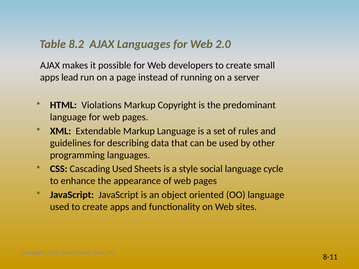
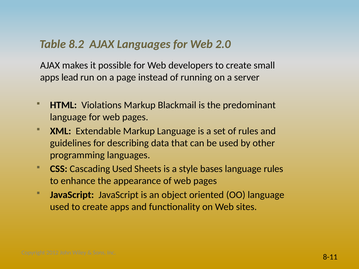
Markup Copyright: Copyright -> Blackmail
social: social -> bases
language cycle: cycle -> rules
